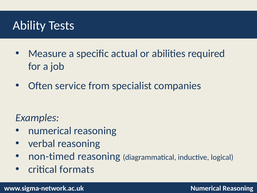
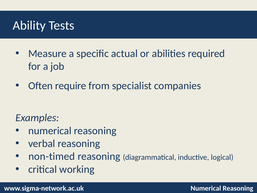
service: service -> require
formats: formats -> working
